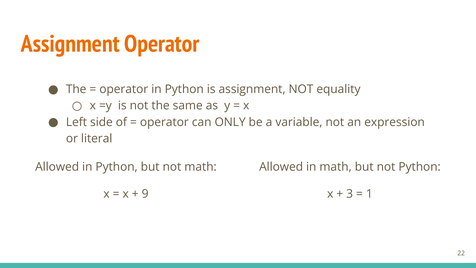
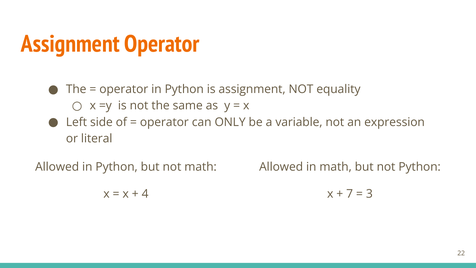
9: 9 -> 4
3: 3 -> 7
1: 1 -> 3
